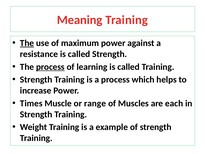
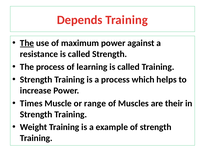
Meaning: Meaning -> Depends
process at (50, 67) underline: present -> none
each: each -> their
